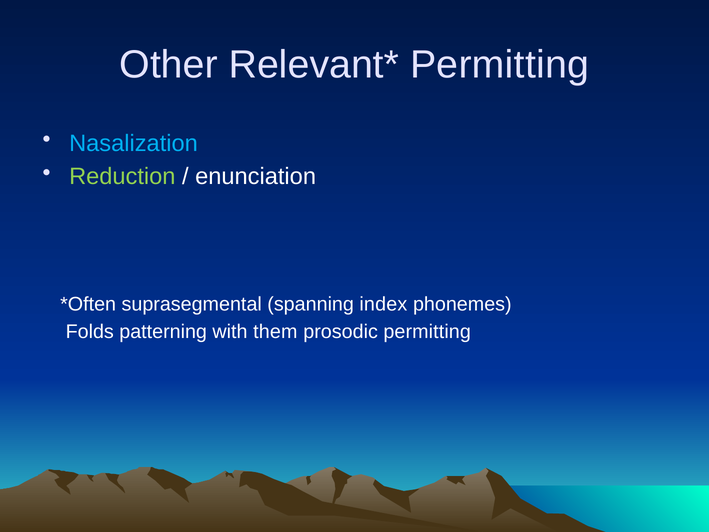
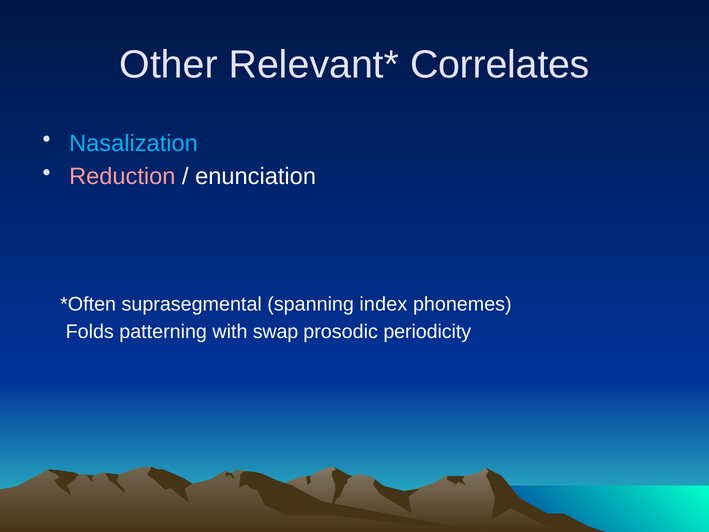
Permitting at (500, 65): Permitting -> Correlates
Reduction colour: light green -> pink
them: them -> swap
prosodic permitting: permitting -> periodicity
